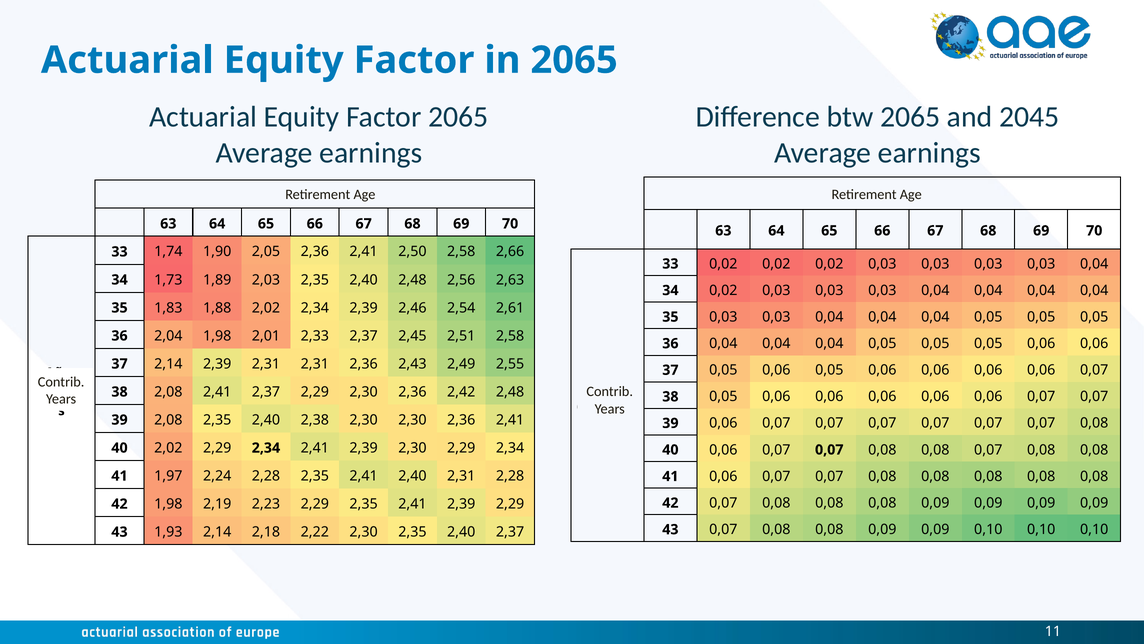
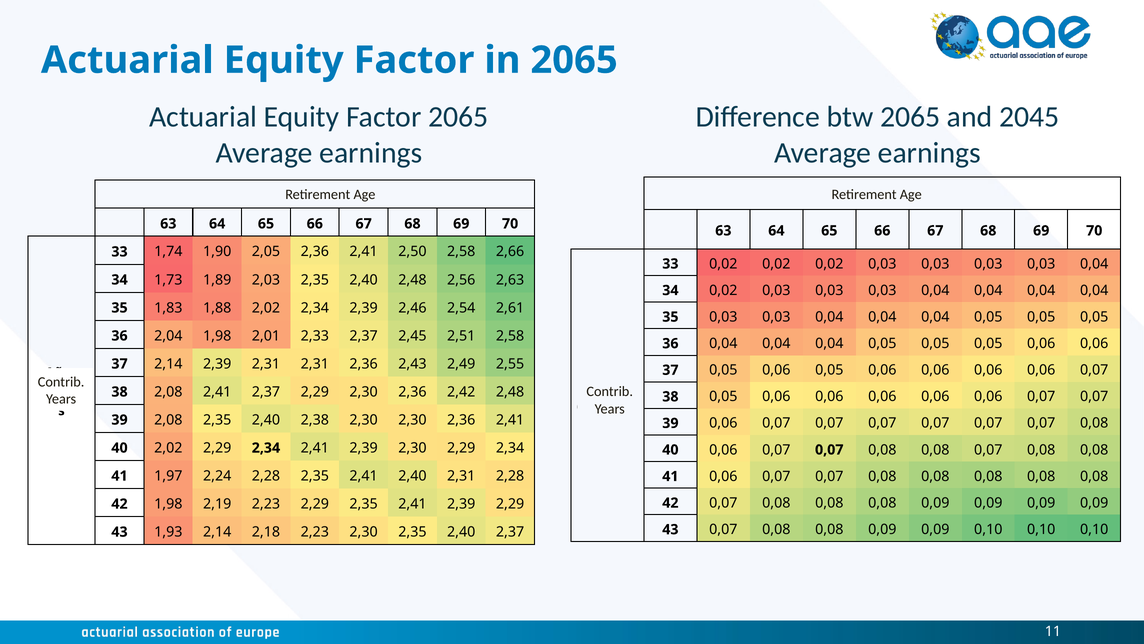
2,18 2,22: 2,22 -> 2,23
